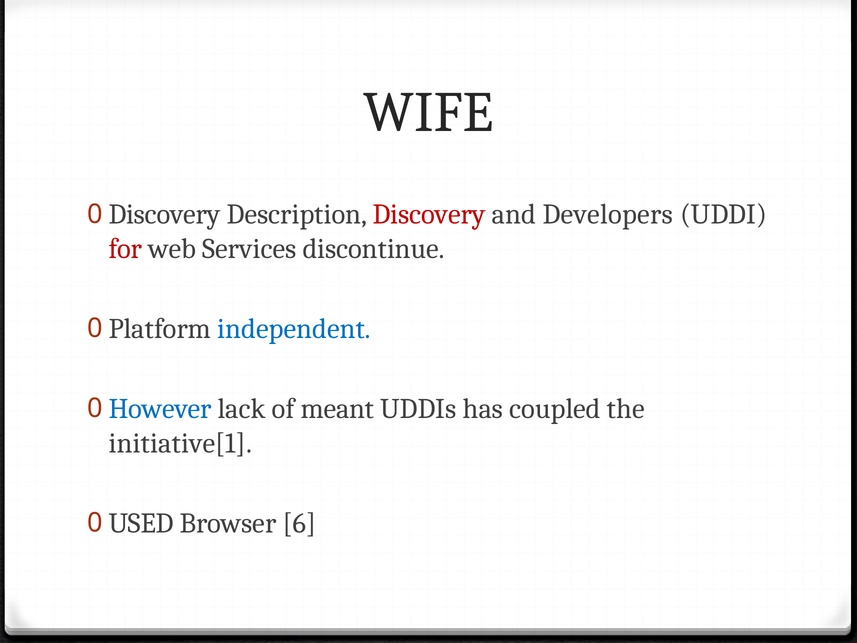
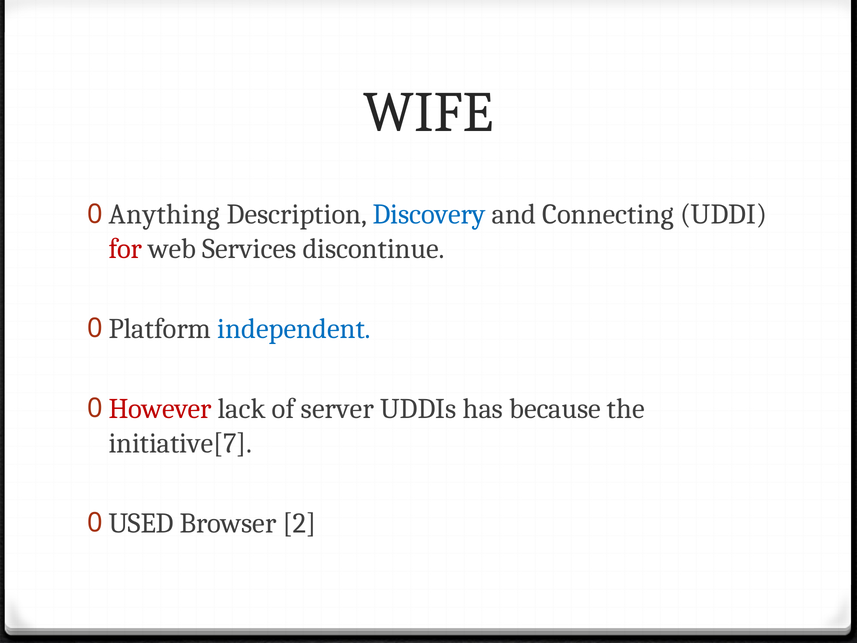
Discovery at (165, 214): Discovery -> Anything
Discovery at (429, 214) colour: red -> blue
Developers: Developers -> Connecting
However colour: blue -> red
meant: meant -> server
coupled: coupled -> because
initiative[1: initiative[1 -> initiative[7
6: 6 -> 2
